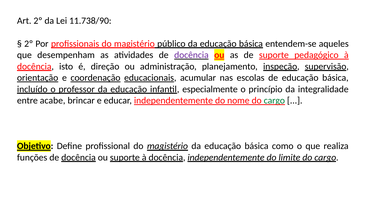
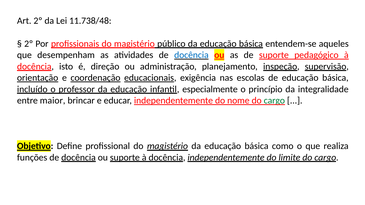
11.738/90: 11.738/90 -> 11.738/48
docência at (191, 55) colour: purple -> blue
acumular: acumular -> exigência
acabe: acabe -> maior
